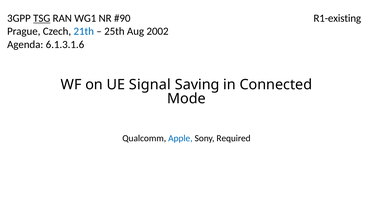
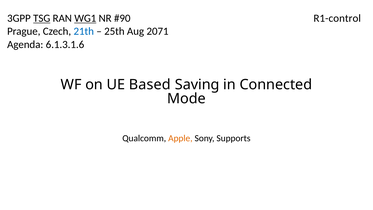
WG1 underline: none -> present
R1-existing: R1-existing -> R1-control
2002: 2002 -> 2071
Signal: Signal -> Based
Apple colour: blue -> orange
Required: Required -> Supports
